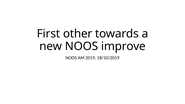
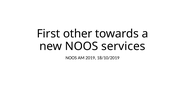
improve: improve -> services
